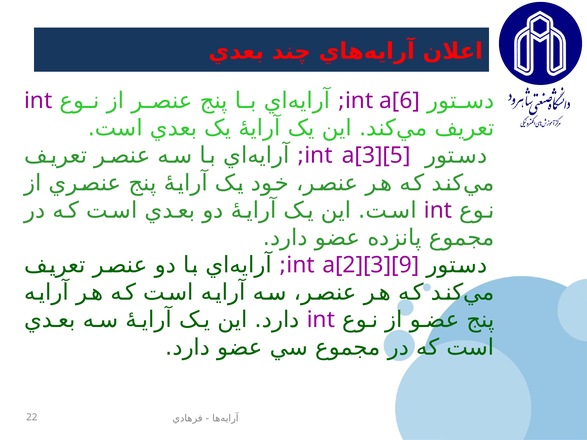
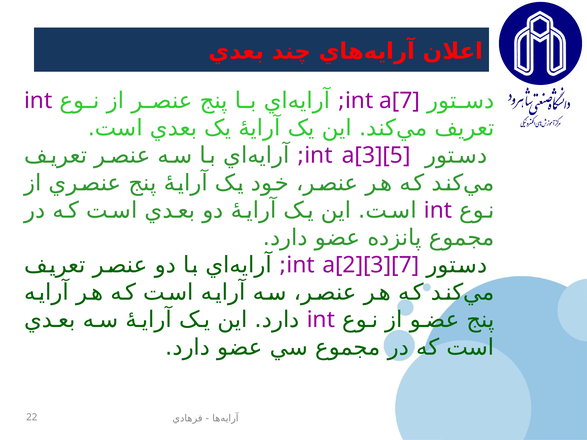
a[6: a[6 -> a[7
a[2][3][9: a[2][3][9 -> a[2][3][7
